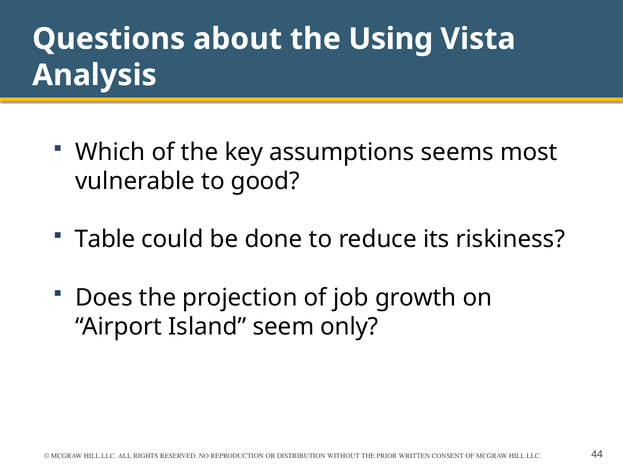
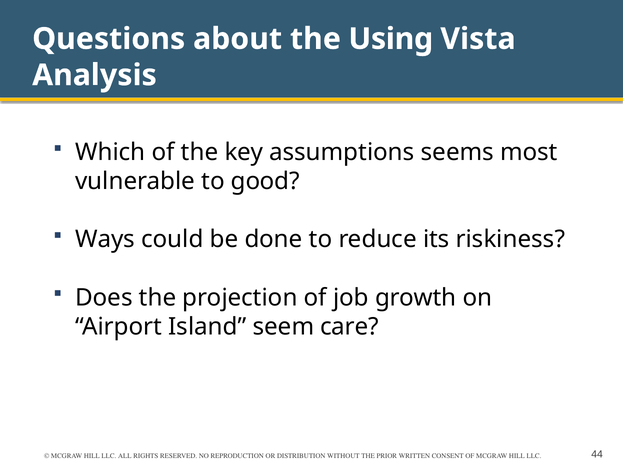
Table: Table -> Ways
only: only -> care
